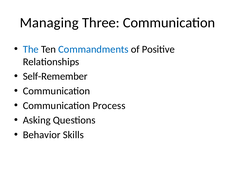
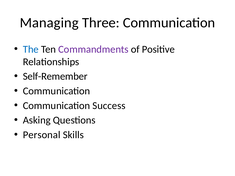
Commandments colour: blue -> purple
Process: Process -> Success
Behavior: Behavior -> Personal
